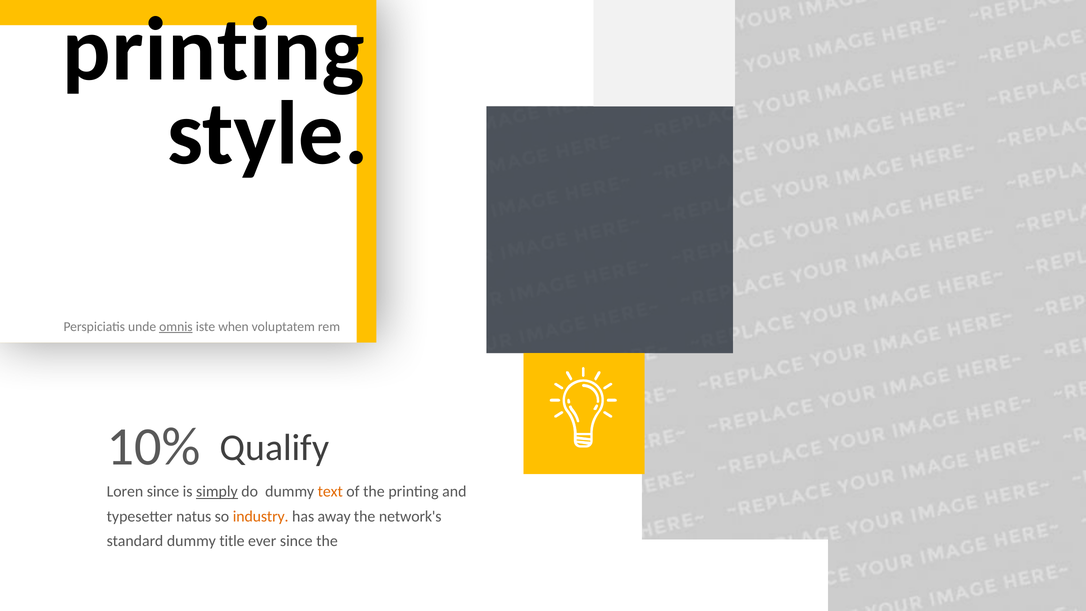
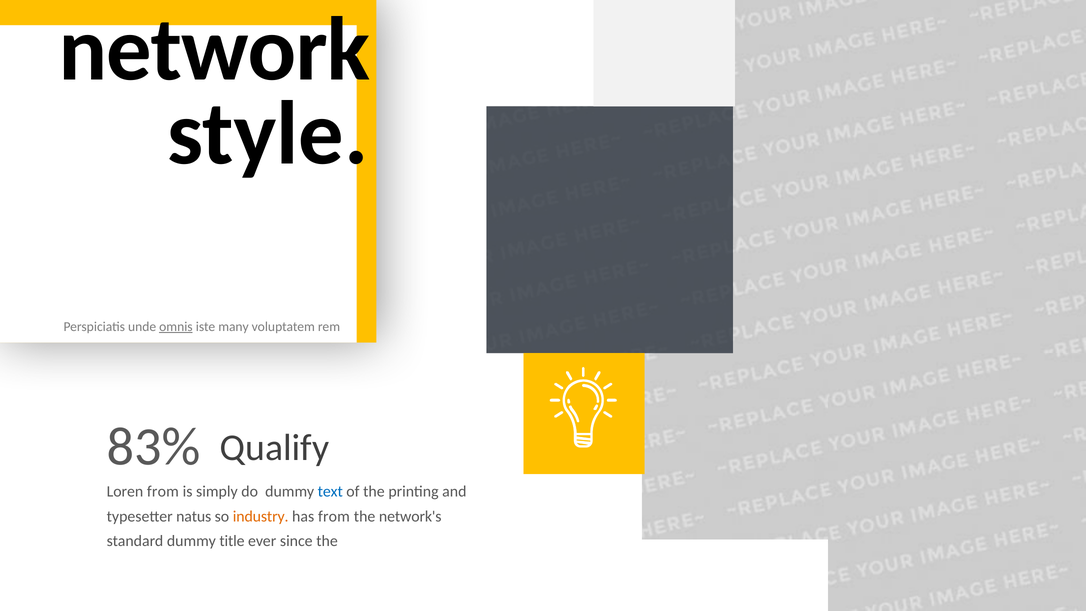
printing at (214, 50): printing -> network
when: when -> many
10%: 10% -> 83%
Loren since: since -> from
simply underline: present -> none
text colour: orange -> blue
has away: away -> from
